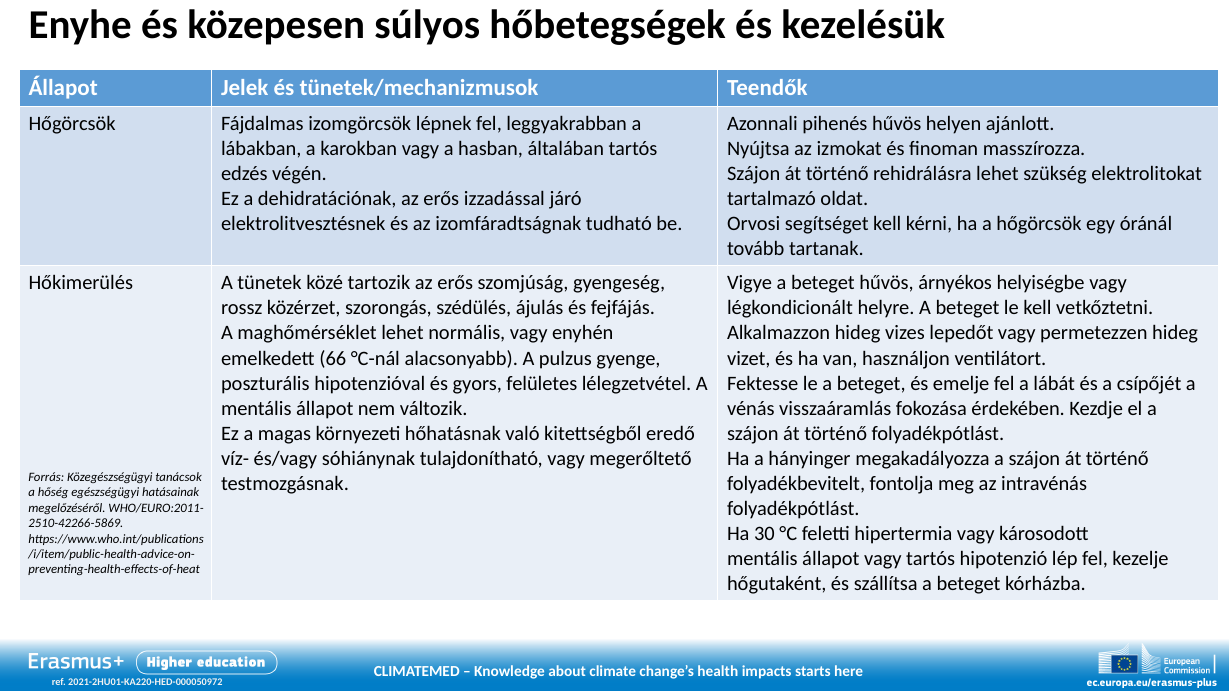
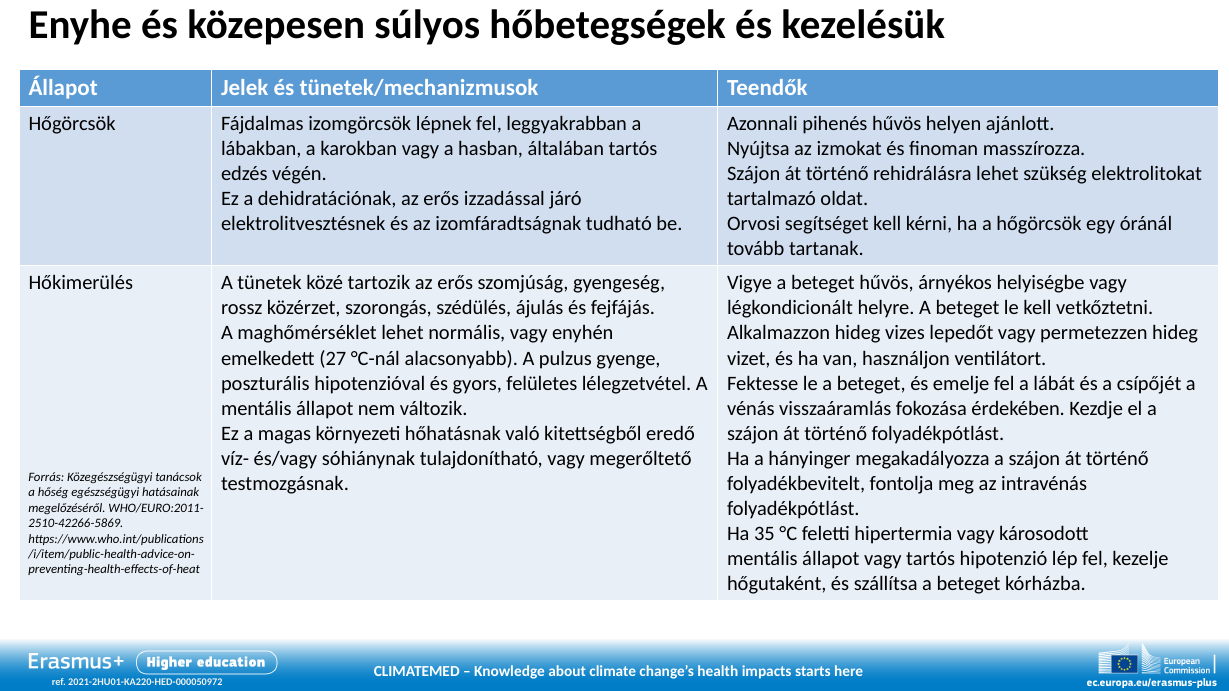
66: 66 -> 27
30: 30 -> 35
